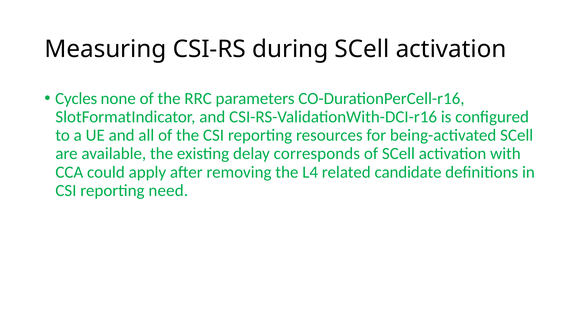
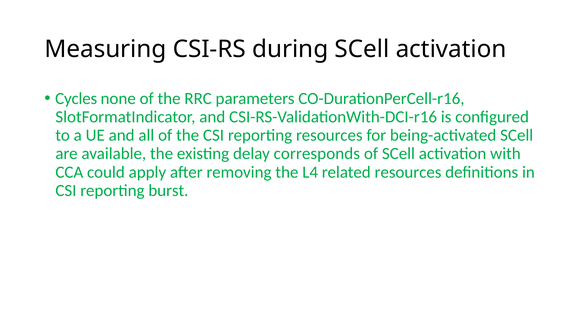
related candidate: candidate -> resources
need: need -> burst
